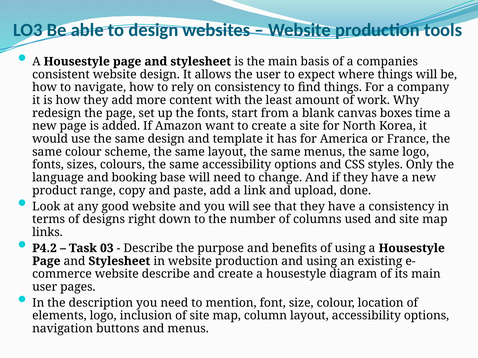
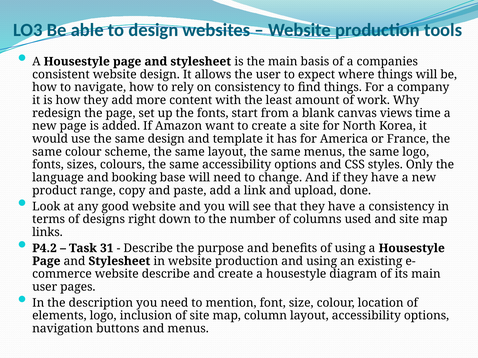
boxes: boxes -> views
03: 03 -> 31
